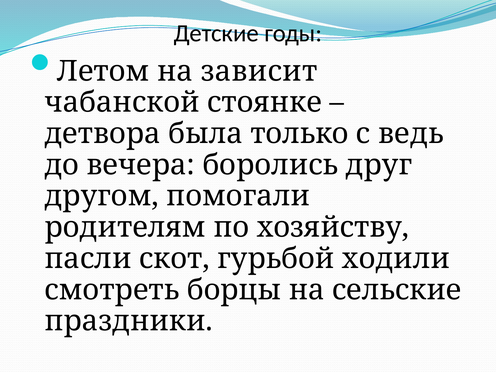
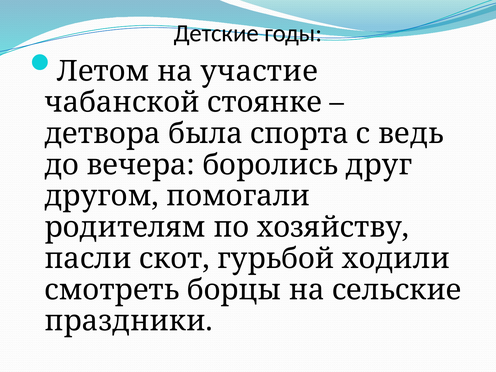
зависит: зависит -> участие
только: только -> спорта
